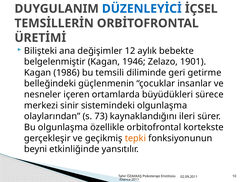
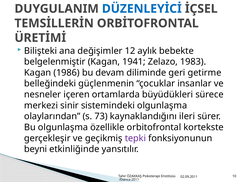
1946: 1946 -> 1941
1901: 1901 -> 1983
temsili: temsili -> devam
tepki colour: orange -> purple
